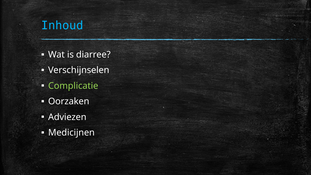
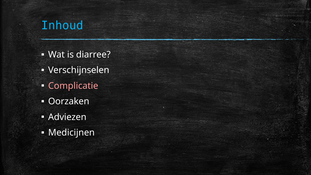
Complicatie colour: light green -> pink
